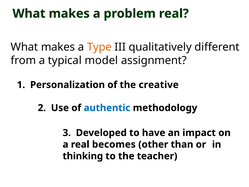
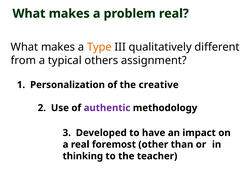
model: model -> others
authentic colour: blue -> purple
becomes: becomes -> foremost
